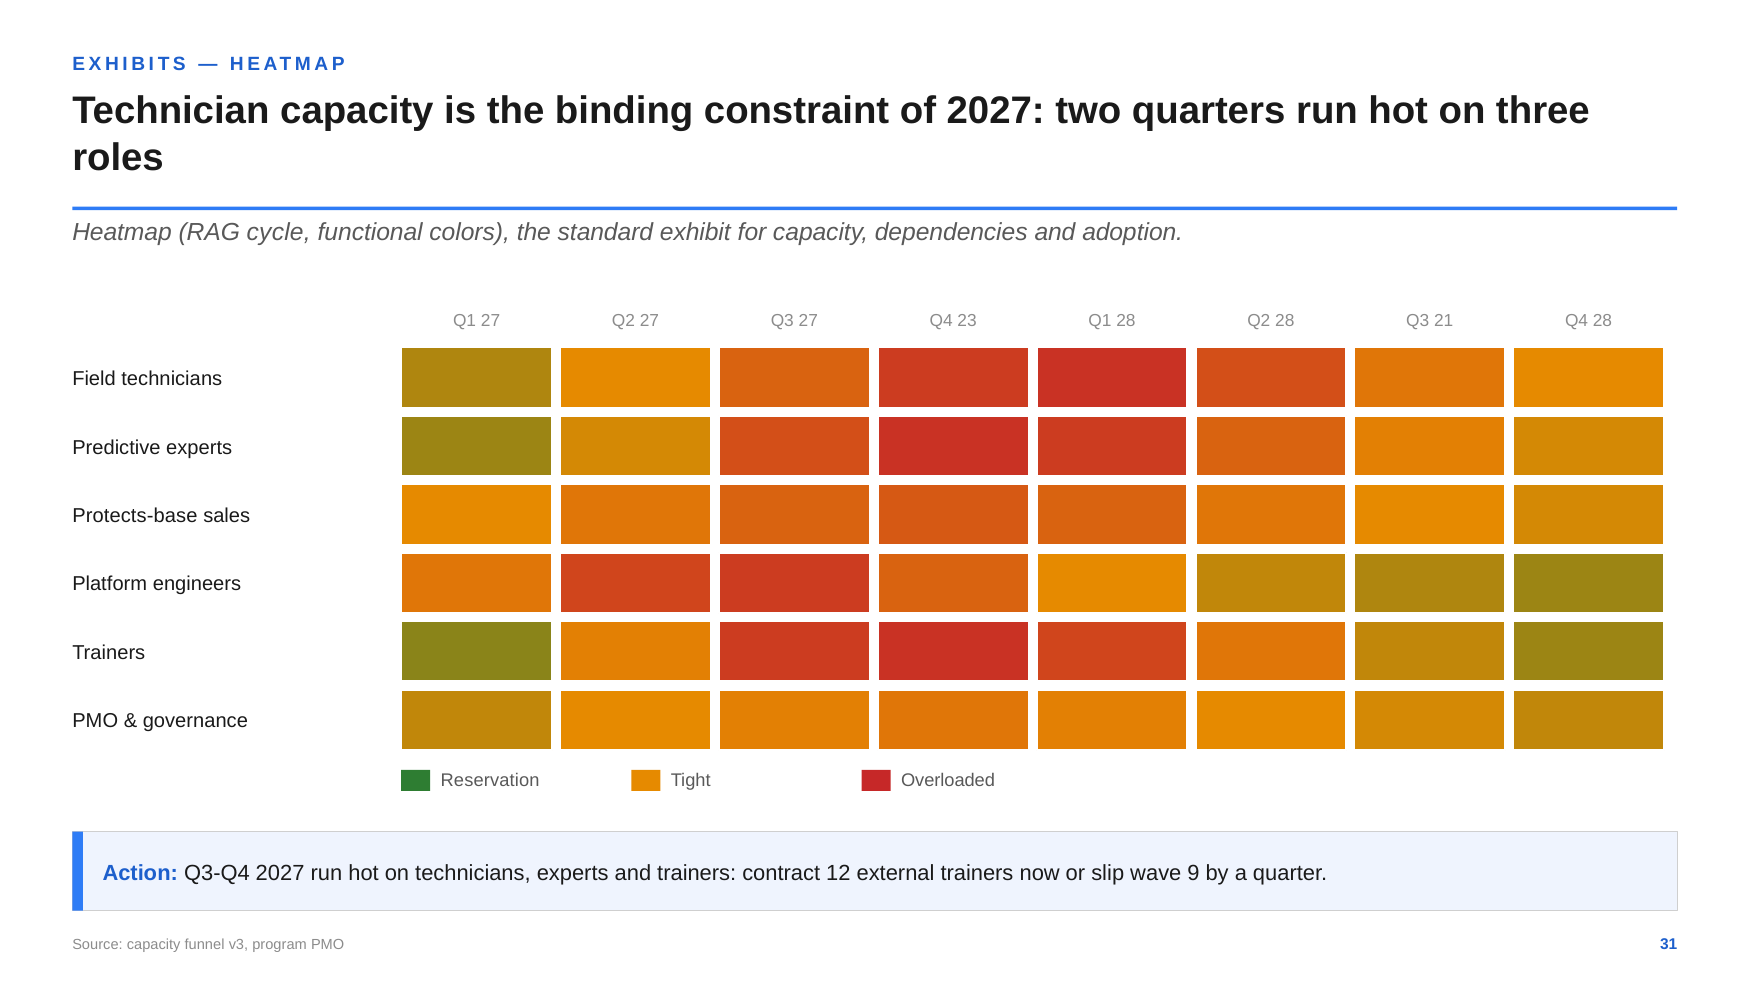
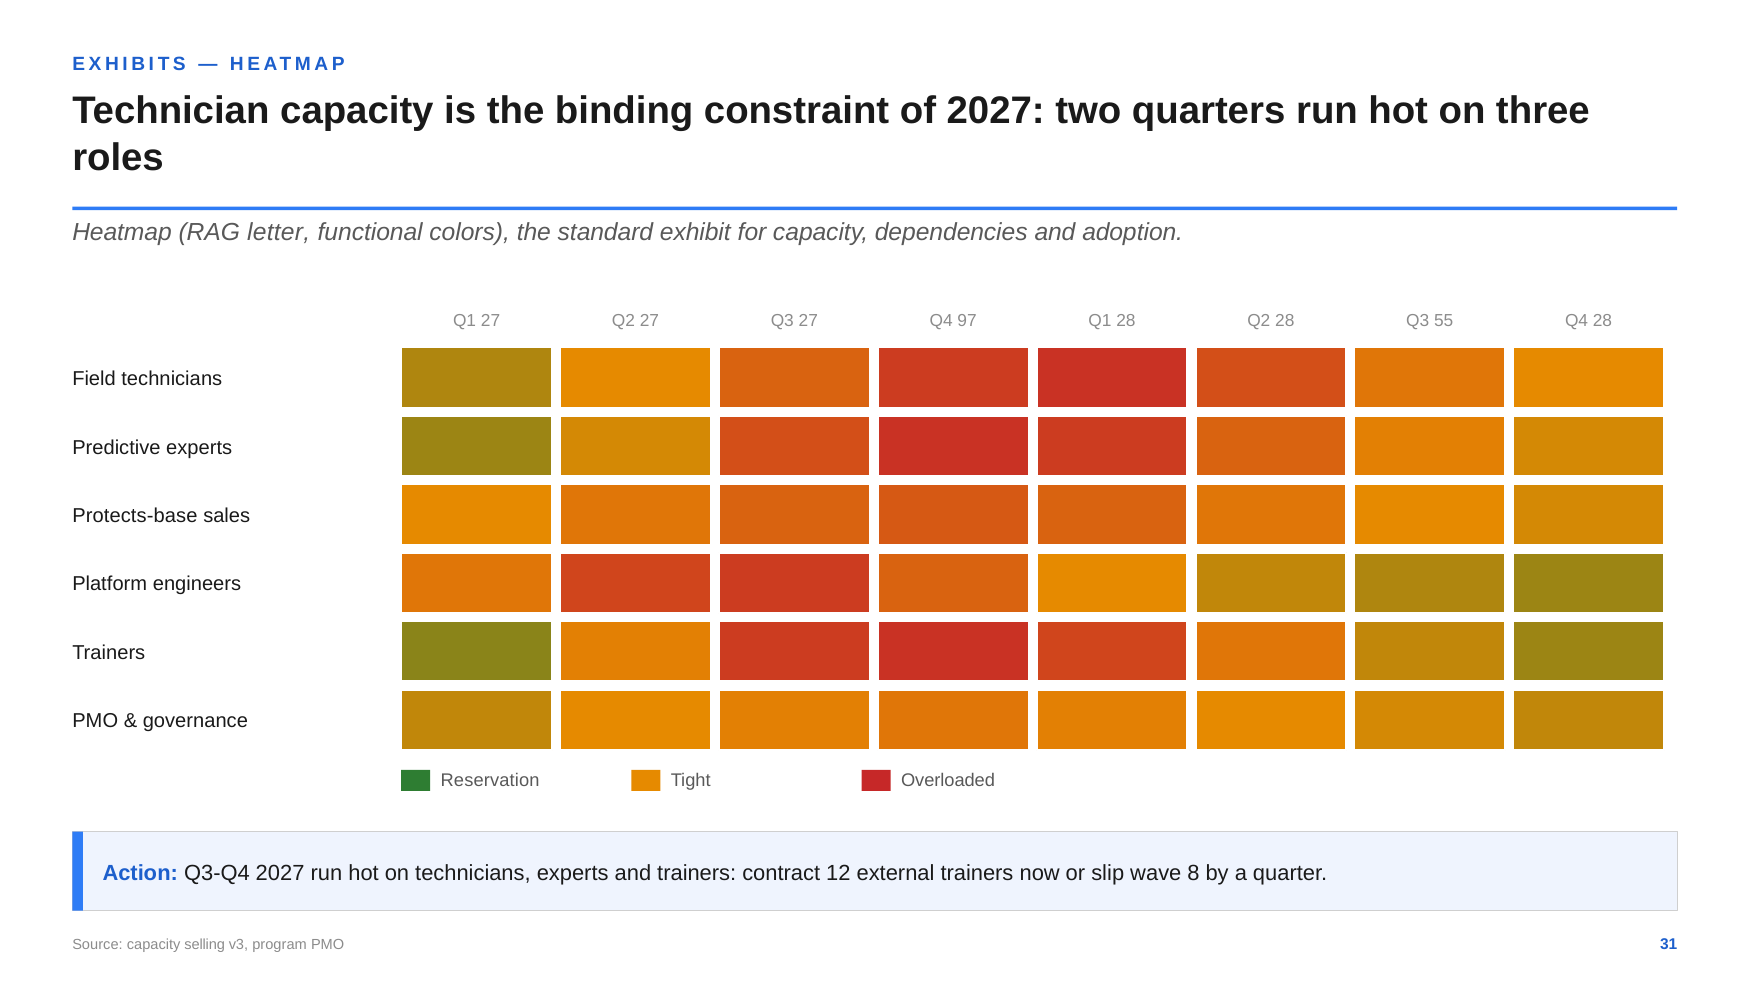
cycle: cycle -> letter
23: 23 -> 97
21: 21 -> 55
9: 9 -> 8
funnel: funnel -> selling
